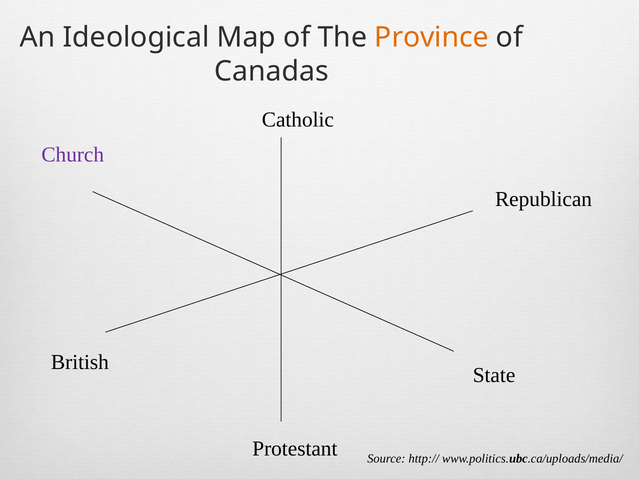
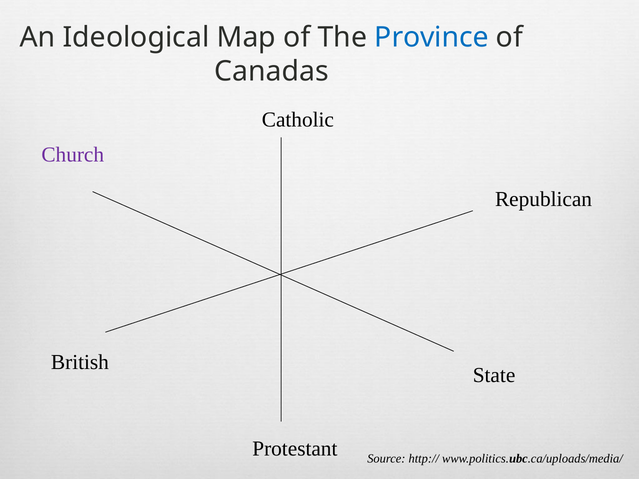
Province colour: orange -> blue
